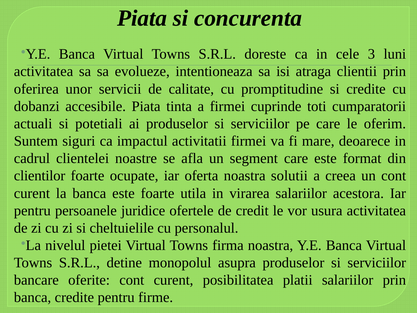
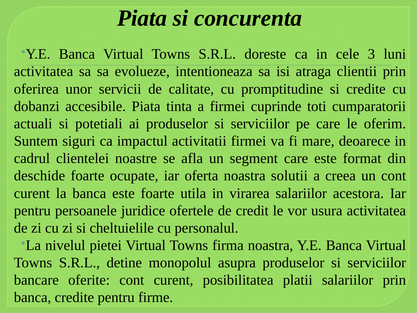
clientilor: clientilor -> deschide
